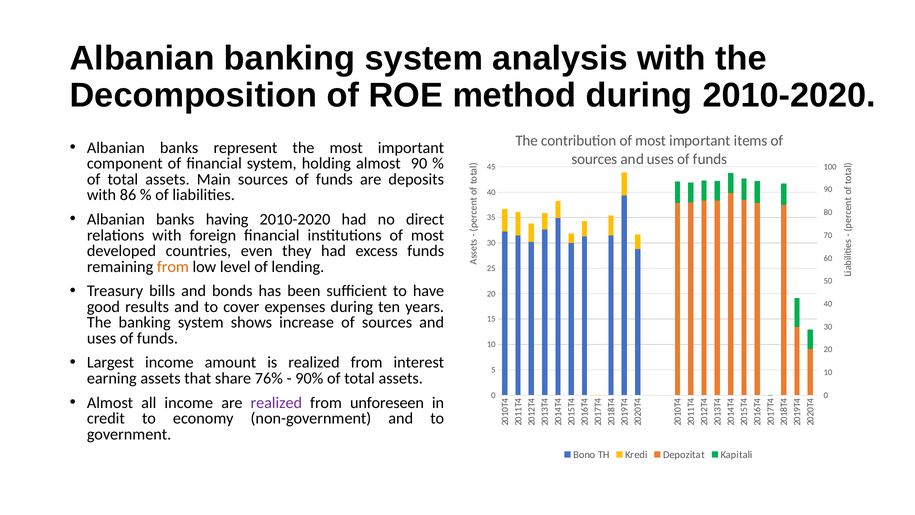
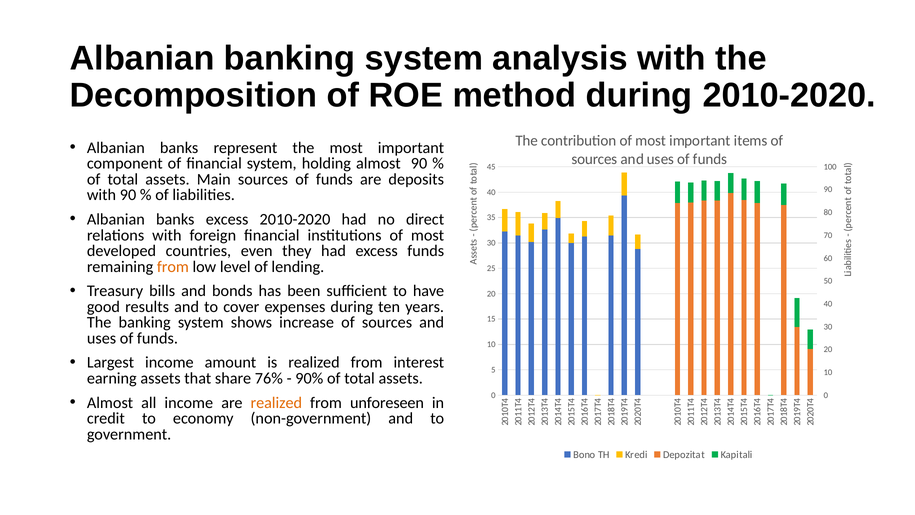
with 86: 86 -> 90
banks having: having -> excess
realized at (276, 402) colour: purple -> orange
